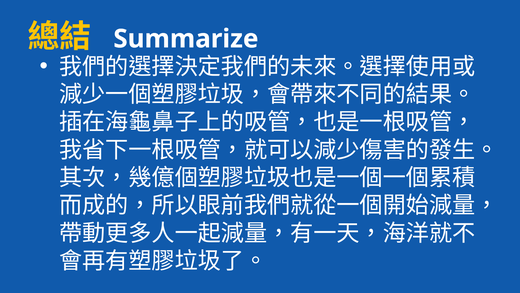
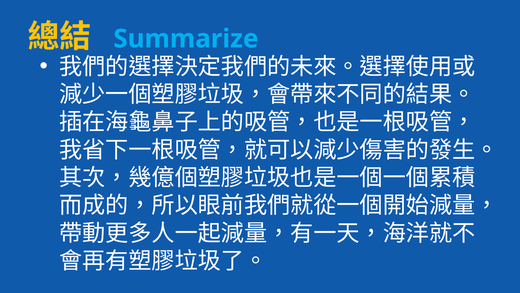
Summarize colour: white -> light blue
